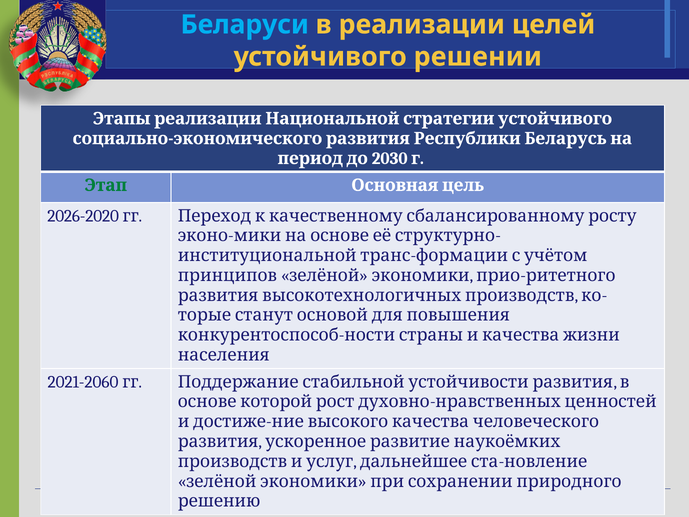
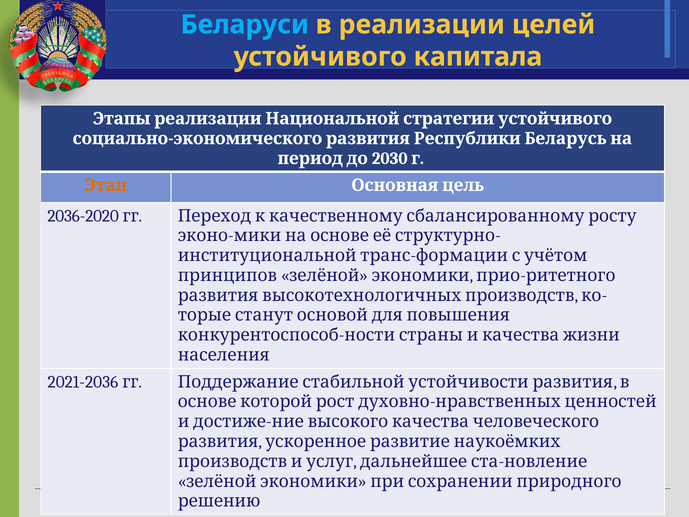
решении: решении -> капитала
Этап colour: green -> orange
2026-2020: 2026-2020 -> 2036-2020
2021-2060: 2021-2060 -> 2021-2036
